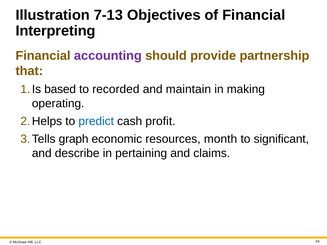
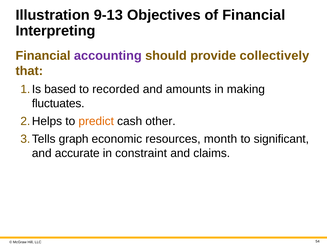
7-13: 7-13 -> 9-13
partnership: partnership -> collectively
maintain: maintain -> amounts
operating: operating -> fluctuates
predict colour: blue -> orange
profit: profit -> other
describe: describe -> accurate
pertaining: pertaining -> constraint
